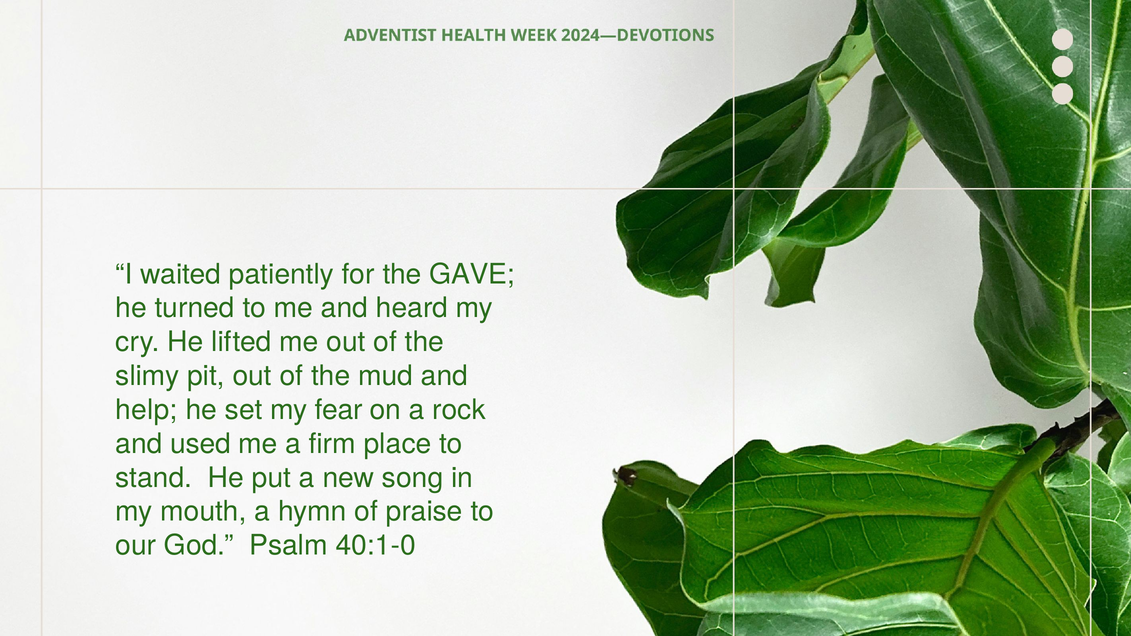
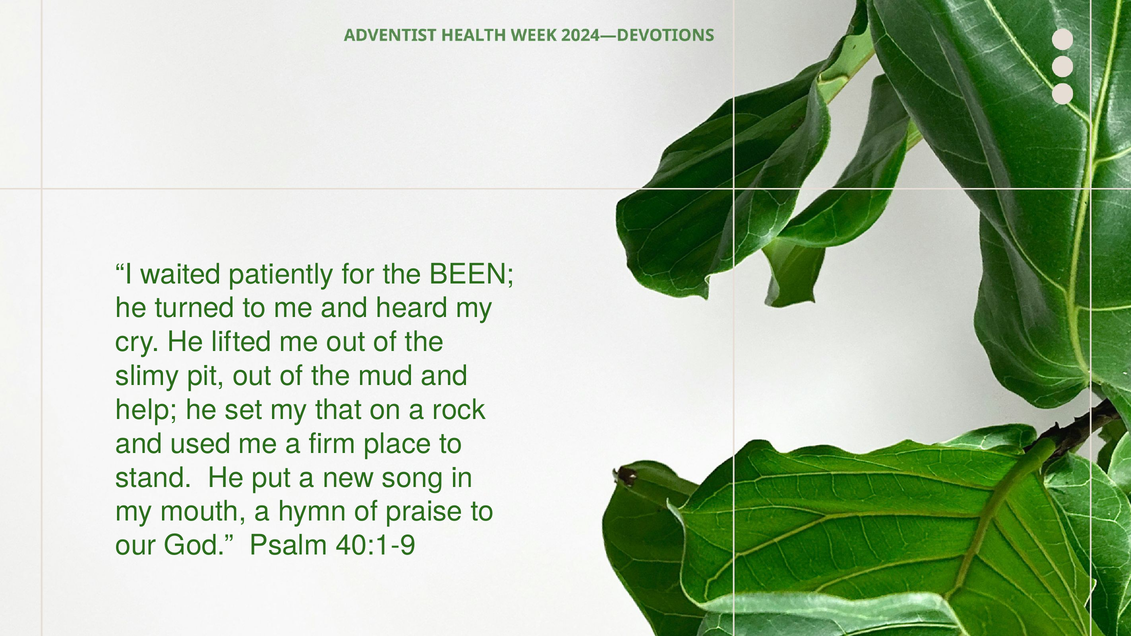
GAVE: GAVE -> BEEN
fear: fear -> that
40:1-0: 40:1-0 -> 40:1-9
